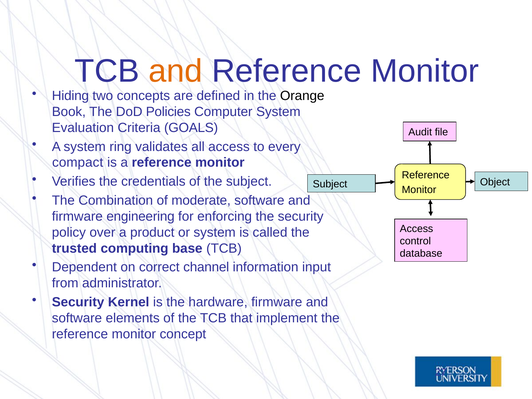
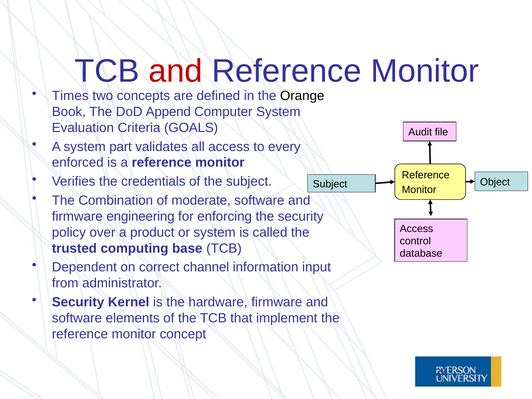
and at (176, 71) colour: orange -> red
Hiding: Hiding -> Times
Policies: Policies -> Append
ring: ring -> part
compact: compact -> enforced
